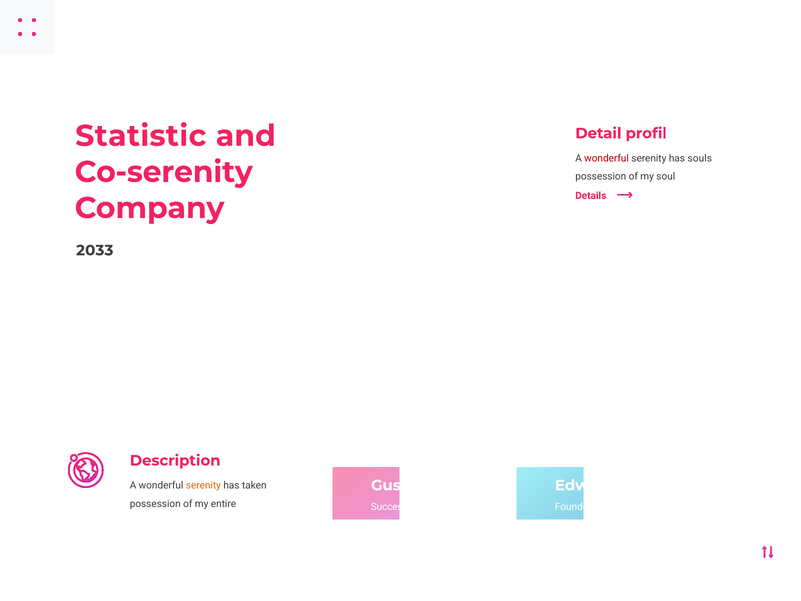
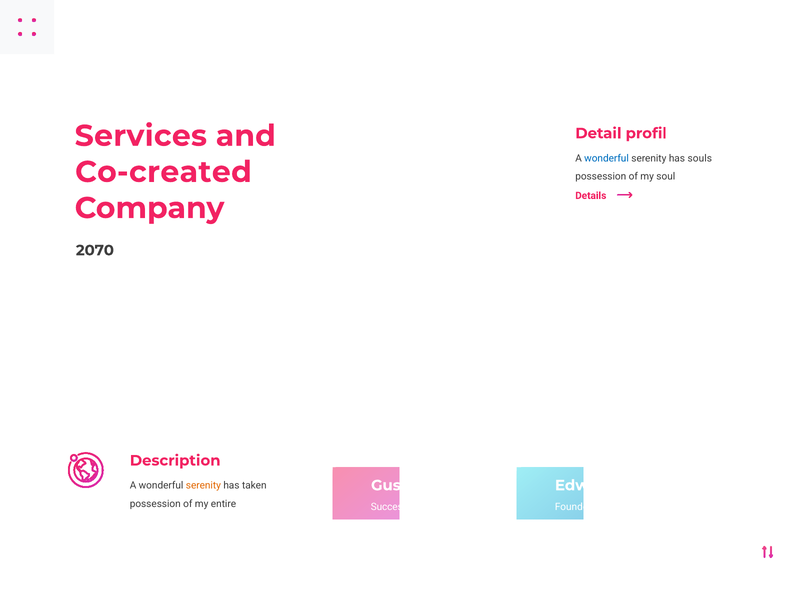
Statistic: Statistic -> Services
wonderful at (607, 158) colour: red -> blue
Co-serenity: Co-serenity -> Co-created
2033: 2033 -> 2070
